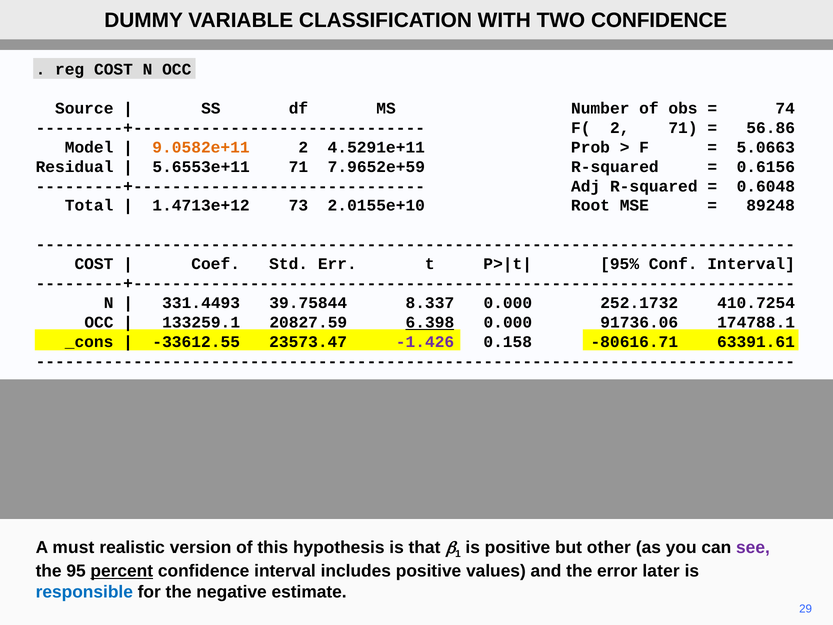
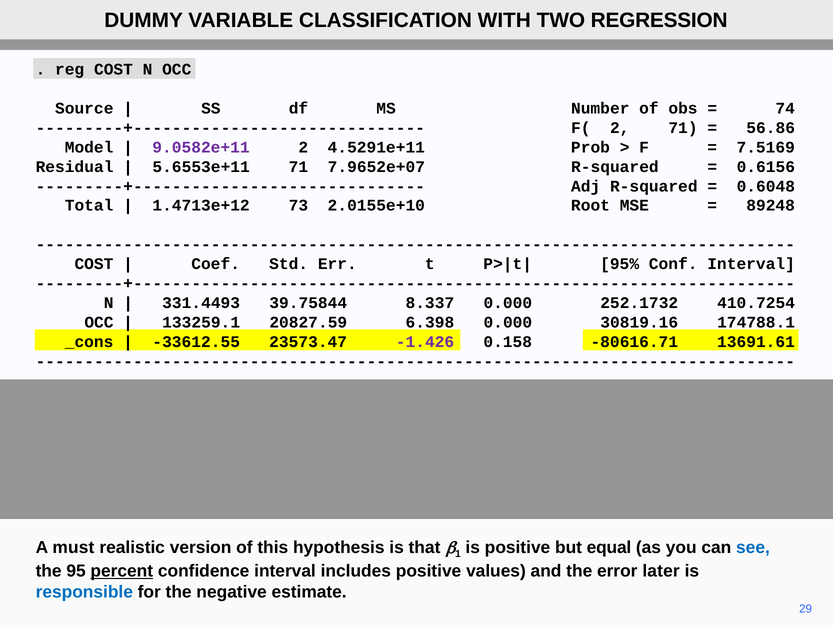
TWO CONFIDENCE: CONFIDENCE -> REGRESSION
9.0582e+11 colour: orange -> purple
5.0663: 5.0663 -> 7.5169
7.9652e+59: 7.9652e+59 -> 7.9652e+07
6.398 underline: present -> none
91736.06: 91736.06 -> 30819.16
63391.61: 63391.61 -> 13691.61
other: other -> equal
see colour: purple -> blue
